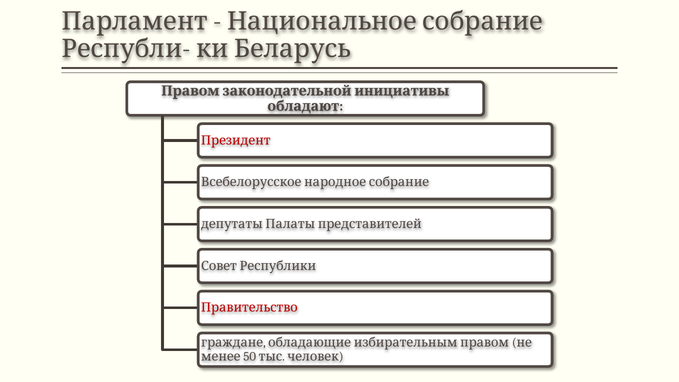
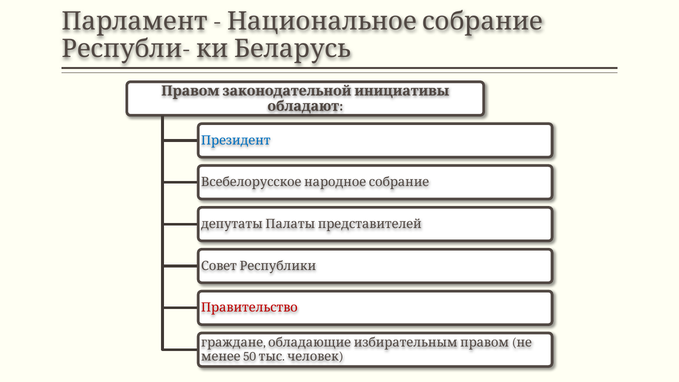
Президент colour: red -> blue
